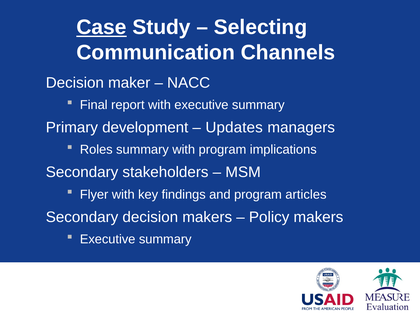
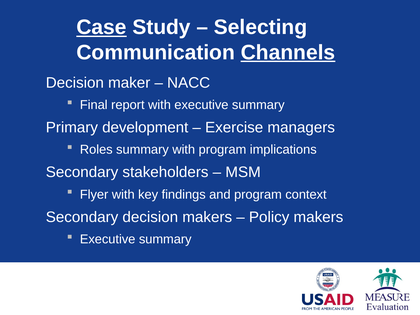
Channels underline: none -> present
Updates: Updates -> Exercise
articles: articles -> context
